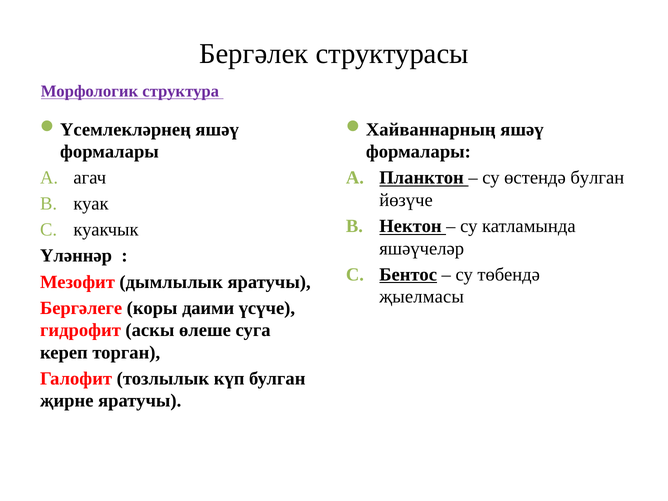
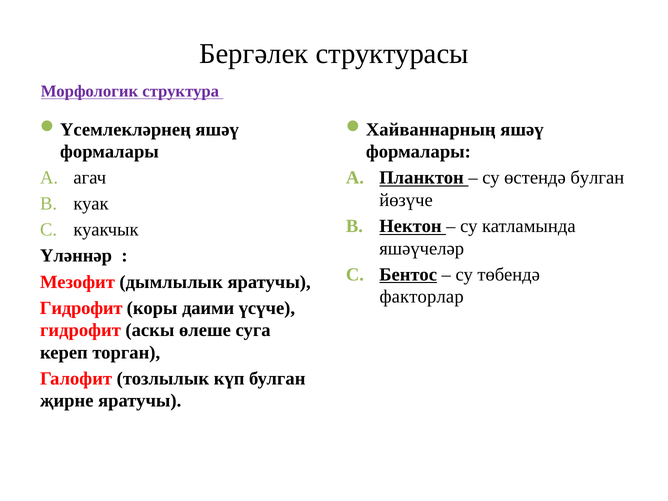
җыелмасы: җыелмасы -> факторлар
Бергәлеге at (81, 308): Бергәлеге -> Гидрофит
